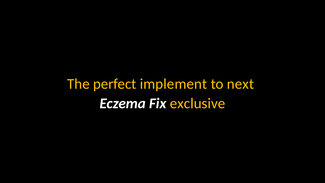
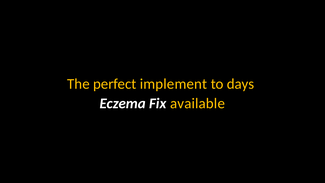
next: next -> days
exclusive: exclusive -> available
